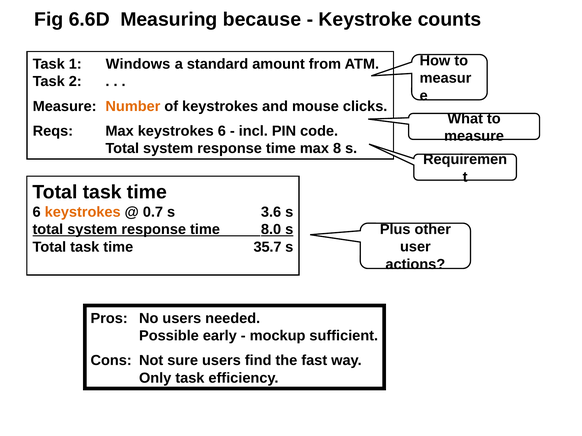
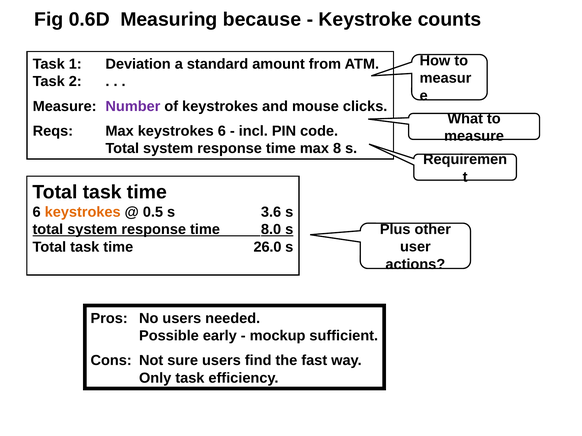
6.6D: 6.6D -> 0.6D
Windows: Windows -> Deviation
Number colour: orange -> purple
0.7: 0.7 -> 0.5
35.7: 35.7 -> 26.0
